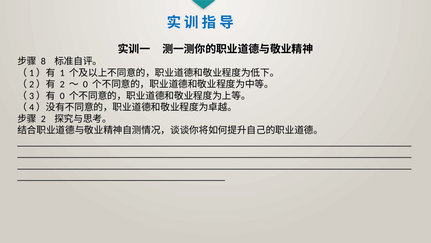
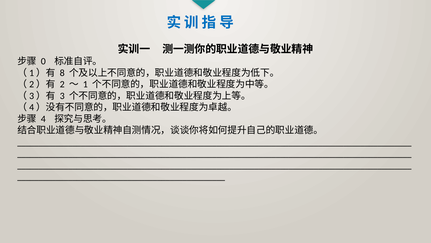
8: 8 -> 0
1: 1 -> 8
0 at (85, 84): 0 -> 1
0 at (62, 96): 0 -> 3
2 at (43, 119): 2 -> 4
